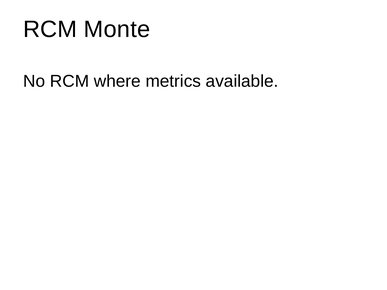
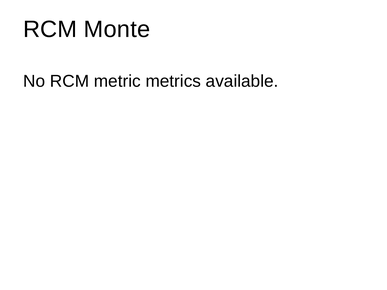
where: where -> metric
